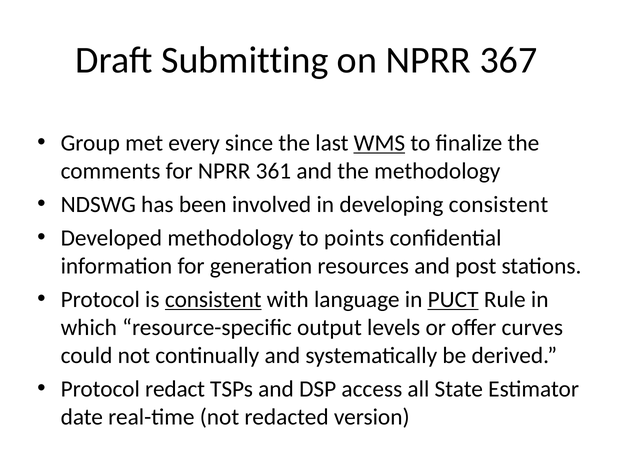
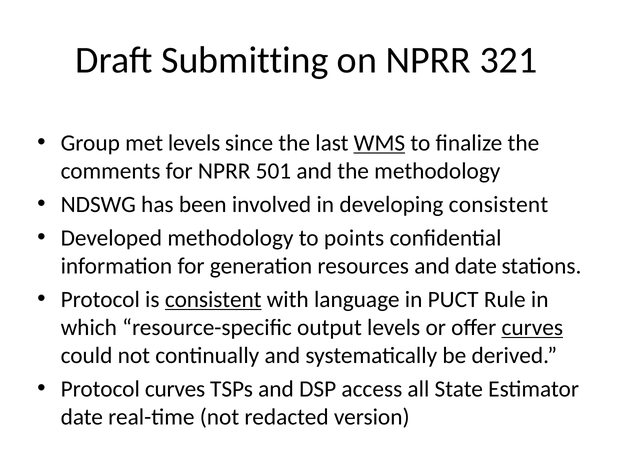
367: 367 -> 321
met every: every -> levels
361: 361 -> 501
and post: post -> date
PUCT underline: present -> none
curves at (532, 328) underline: none -> present
Protocol redact: redact -> curves
